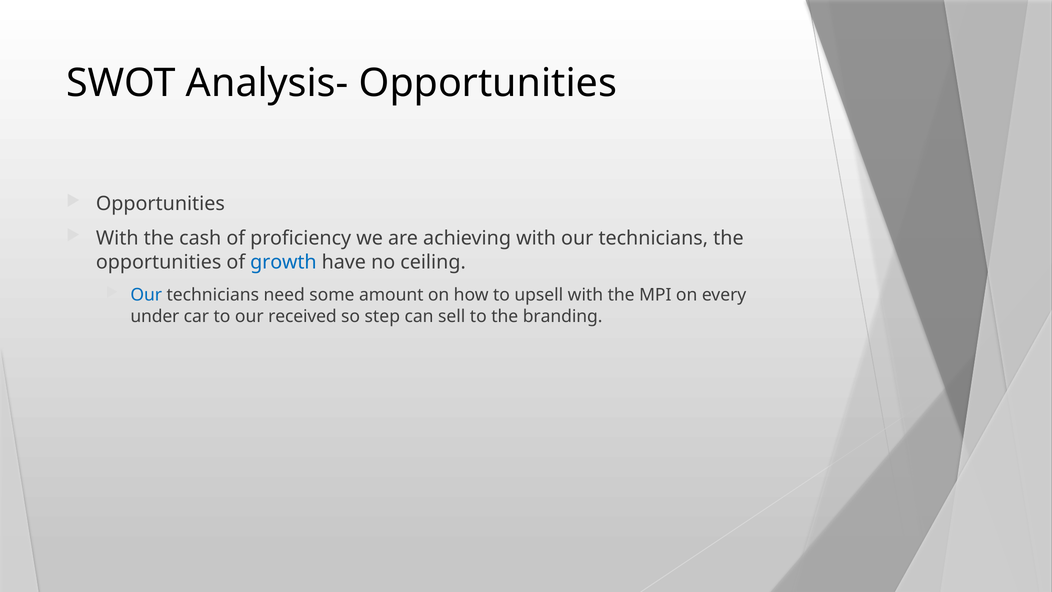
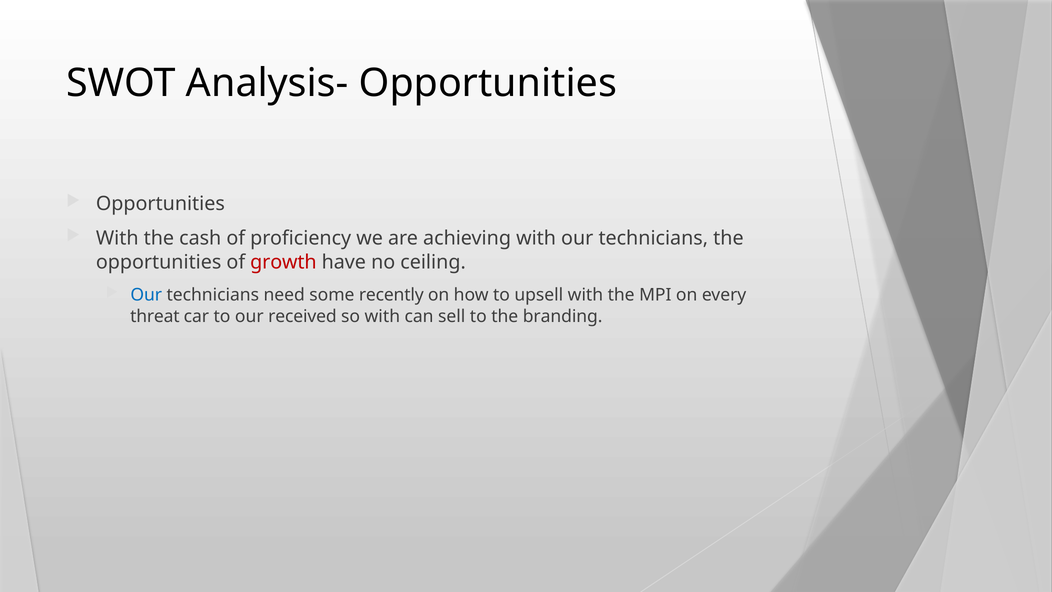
growth colour: blue -> red
amount: amount -> recently
under: under -> threat
so step: step -> with
